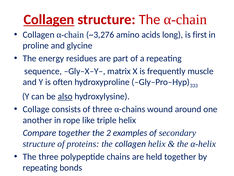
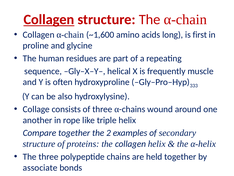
~3,276: ~3,276 -> ~1,600
energy: energy -> human
matrix: matrix -> helical
also underline: present -> none
repeating at (40, 167): repeating -> associate
